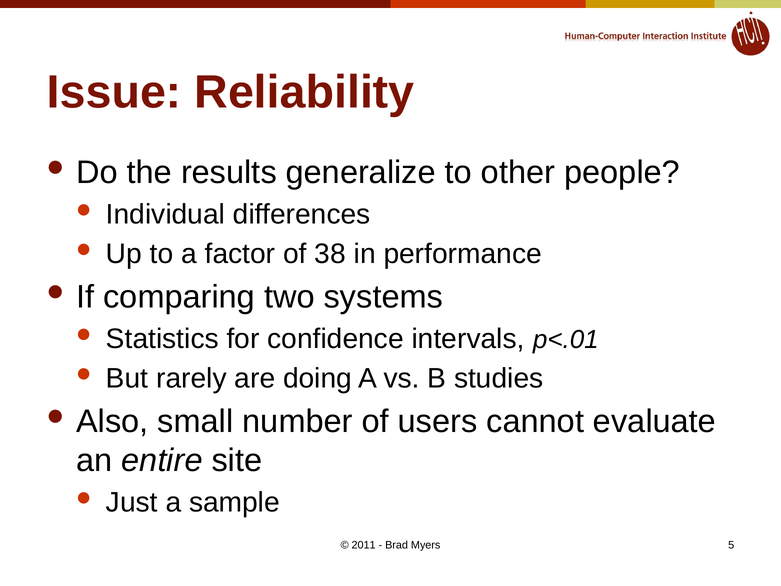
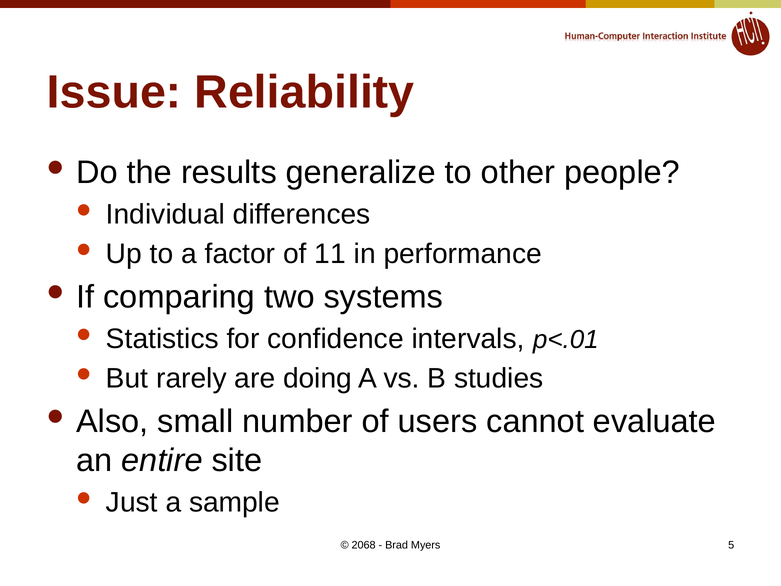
38: 38 -> 11
2011: 2011 -> 2068
